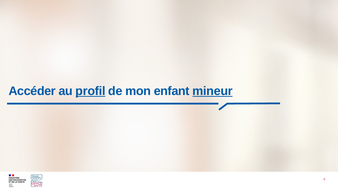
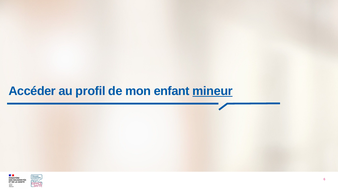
profil underline: present -> none
